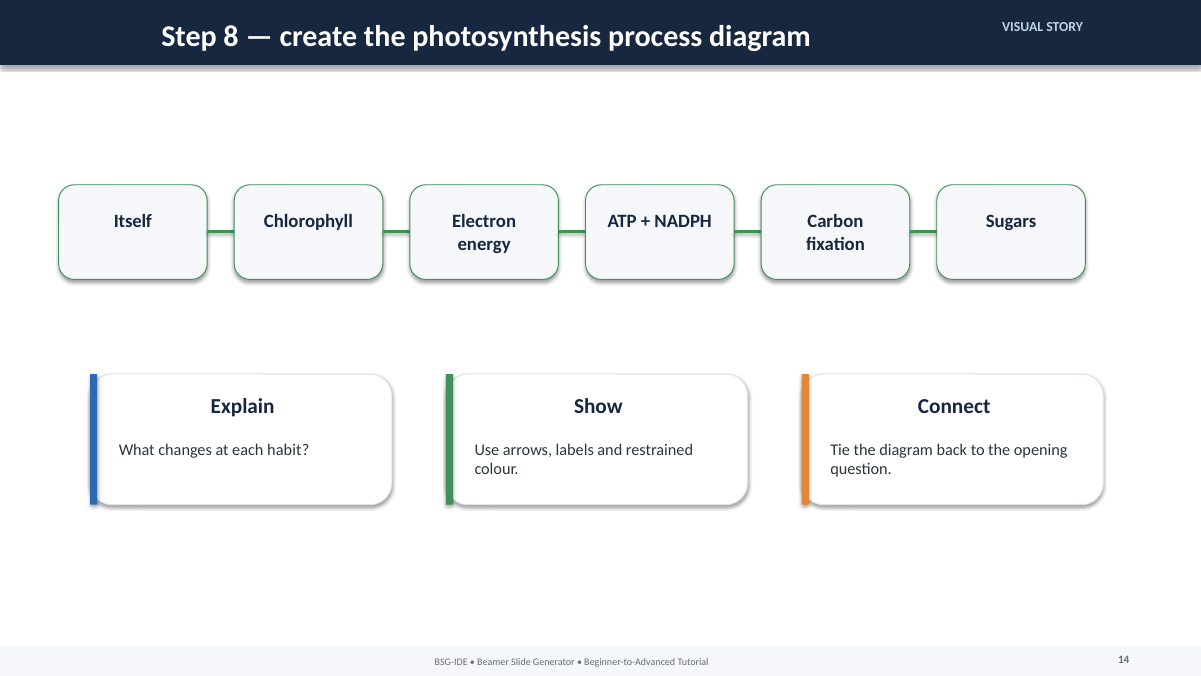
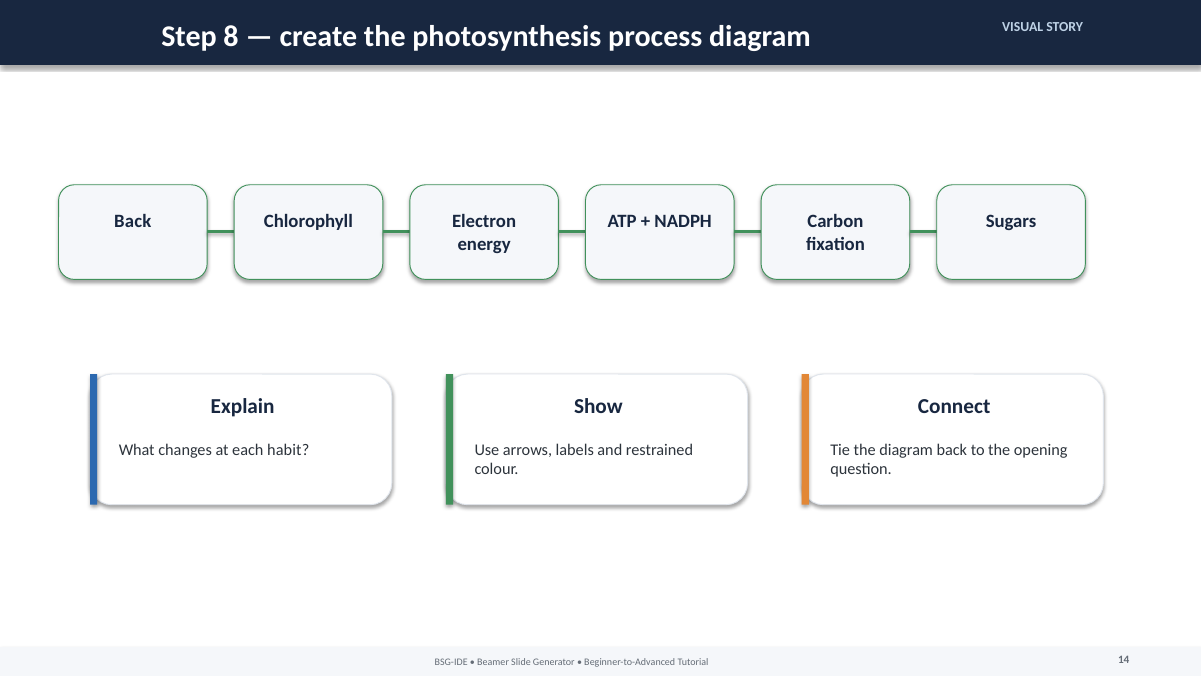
Itself at (133, 221): Itself -> Back
